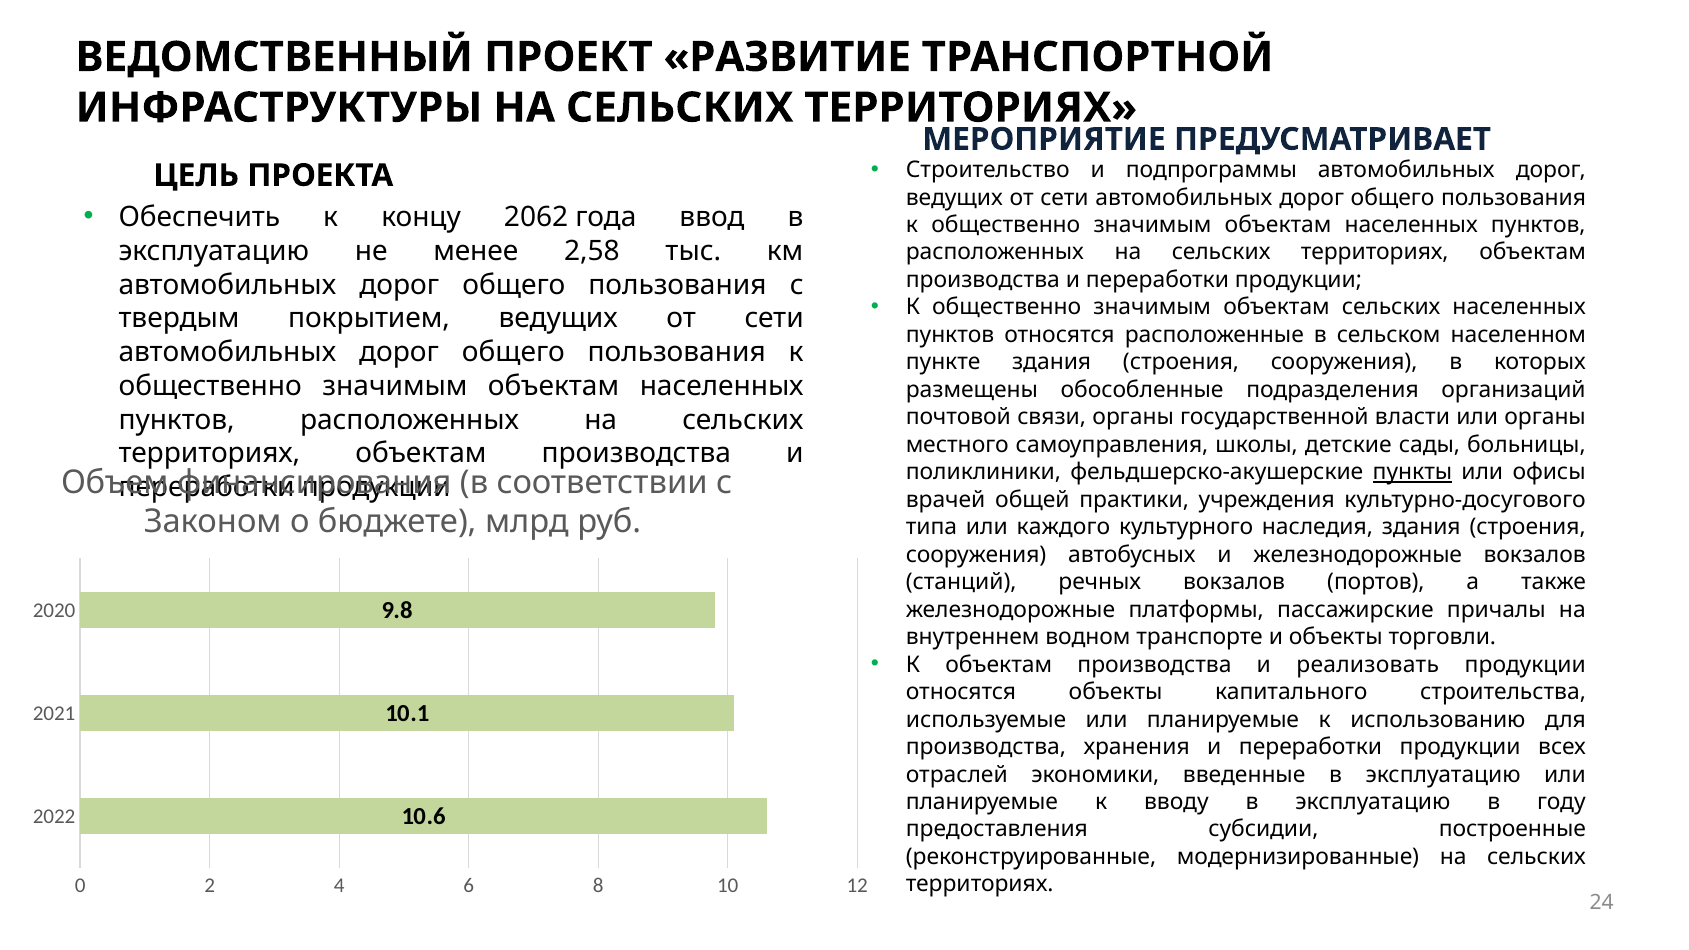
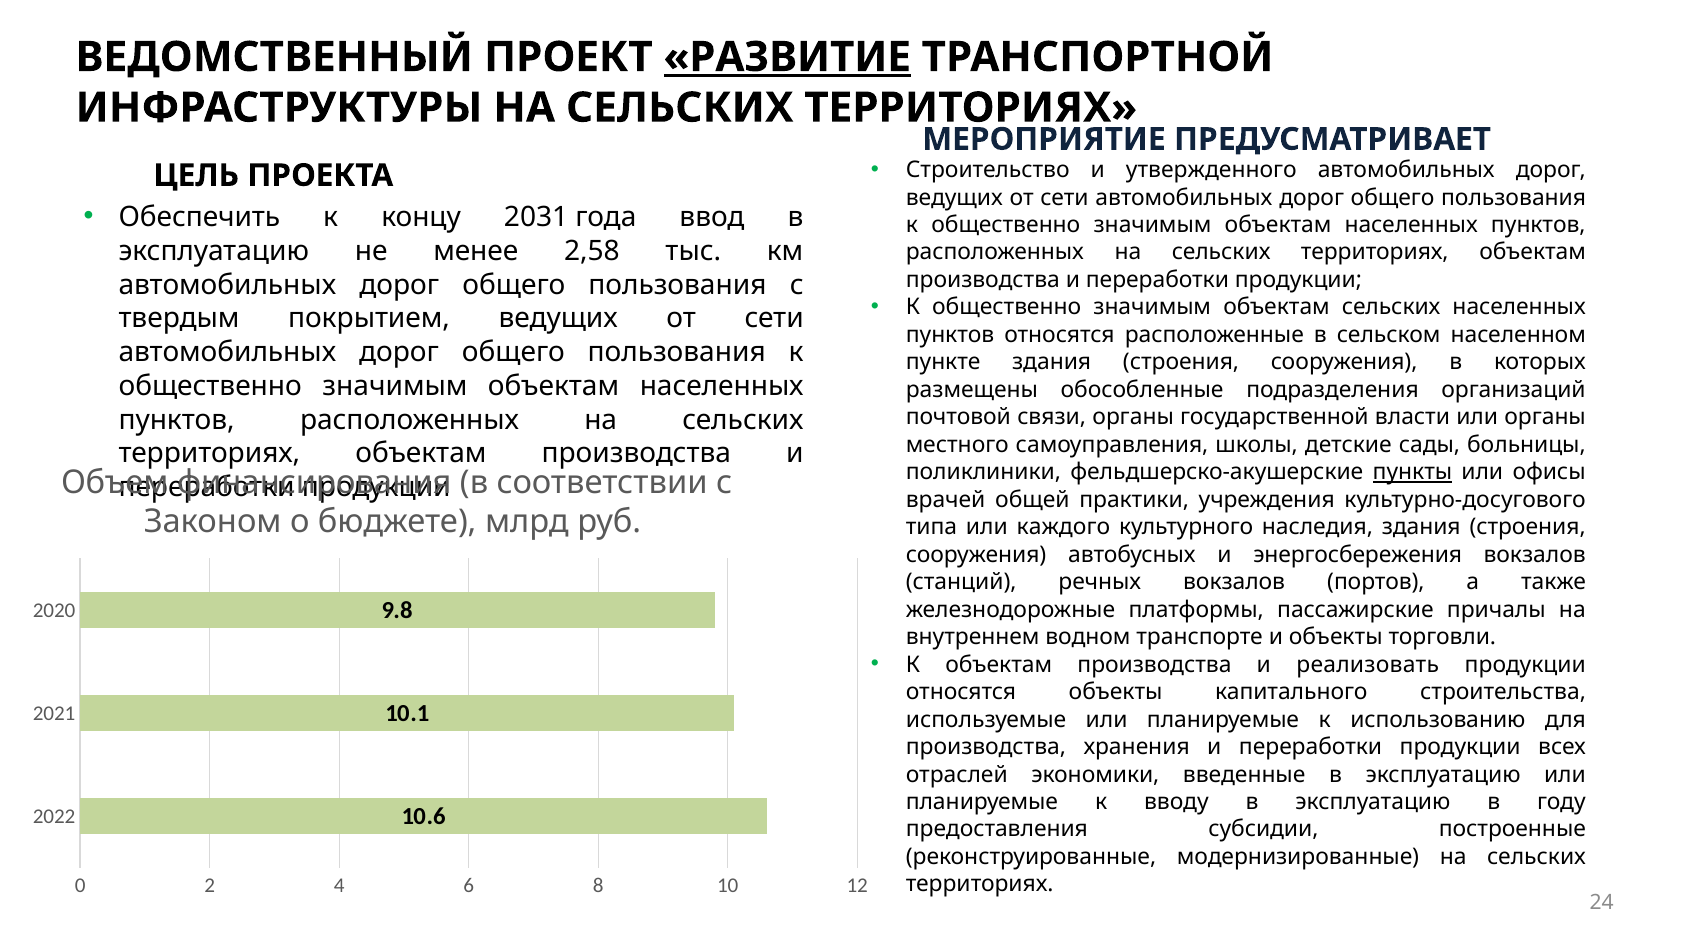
РАЗВИТИЕ underline: none -> present
подпрограммы: подпрограммы -> утвержденного
2062: 2062 -> 2031
и железнодорожные: железнодорожные -> энергосбережения
